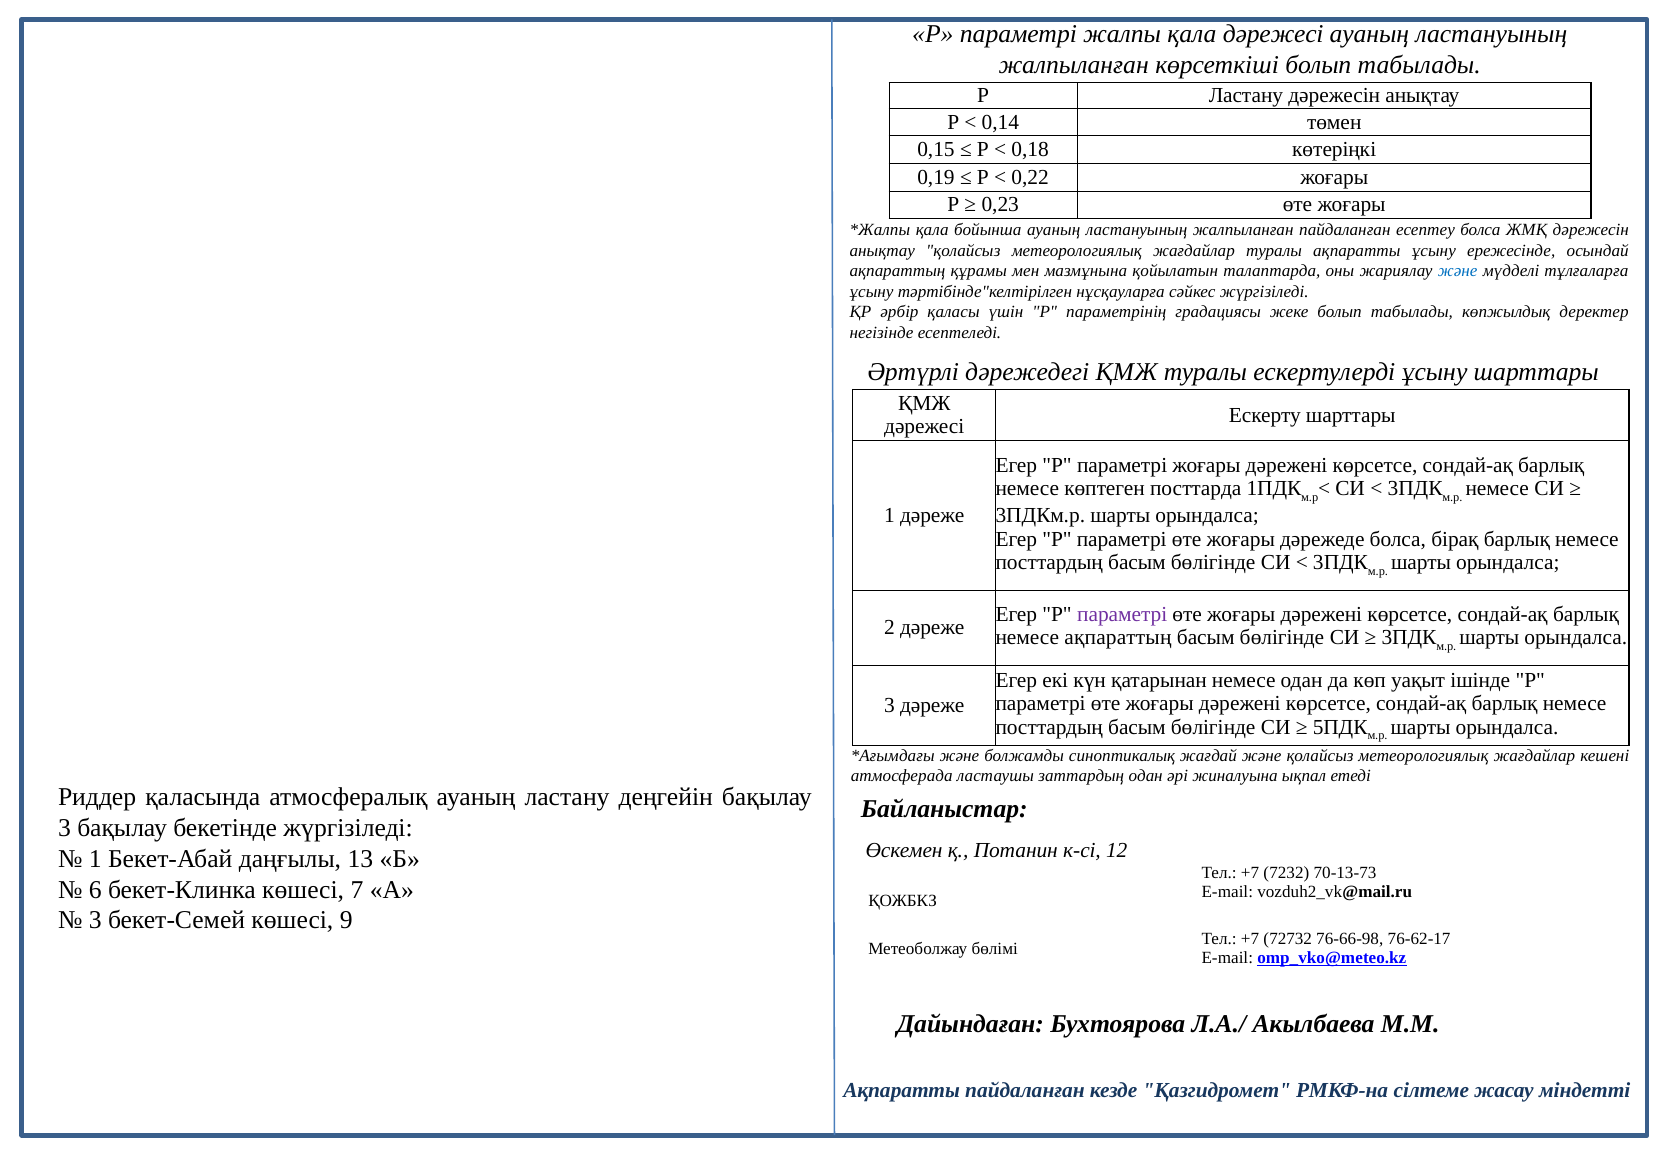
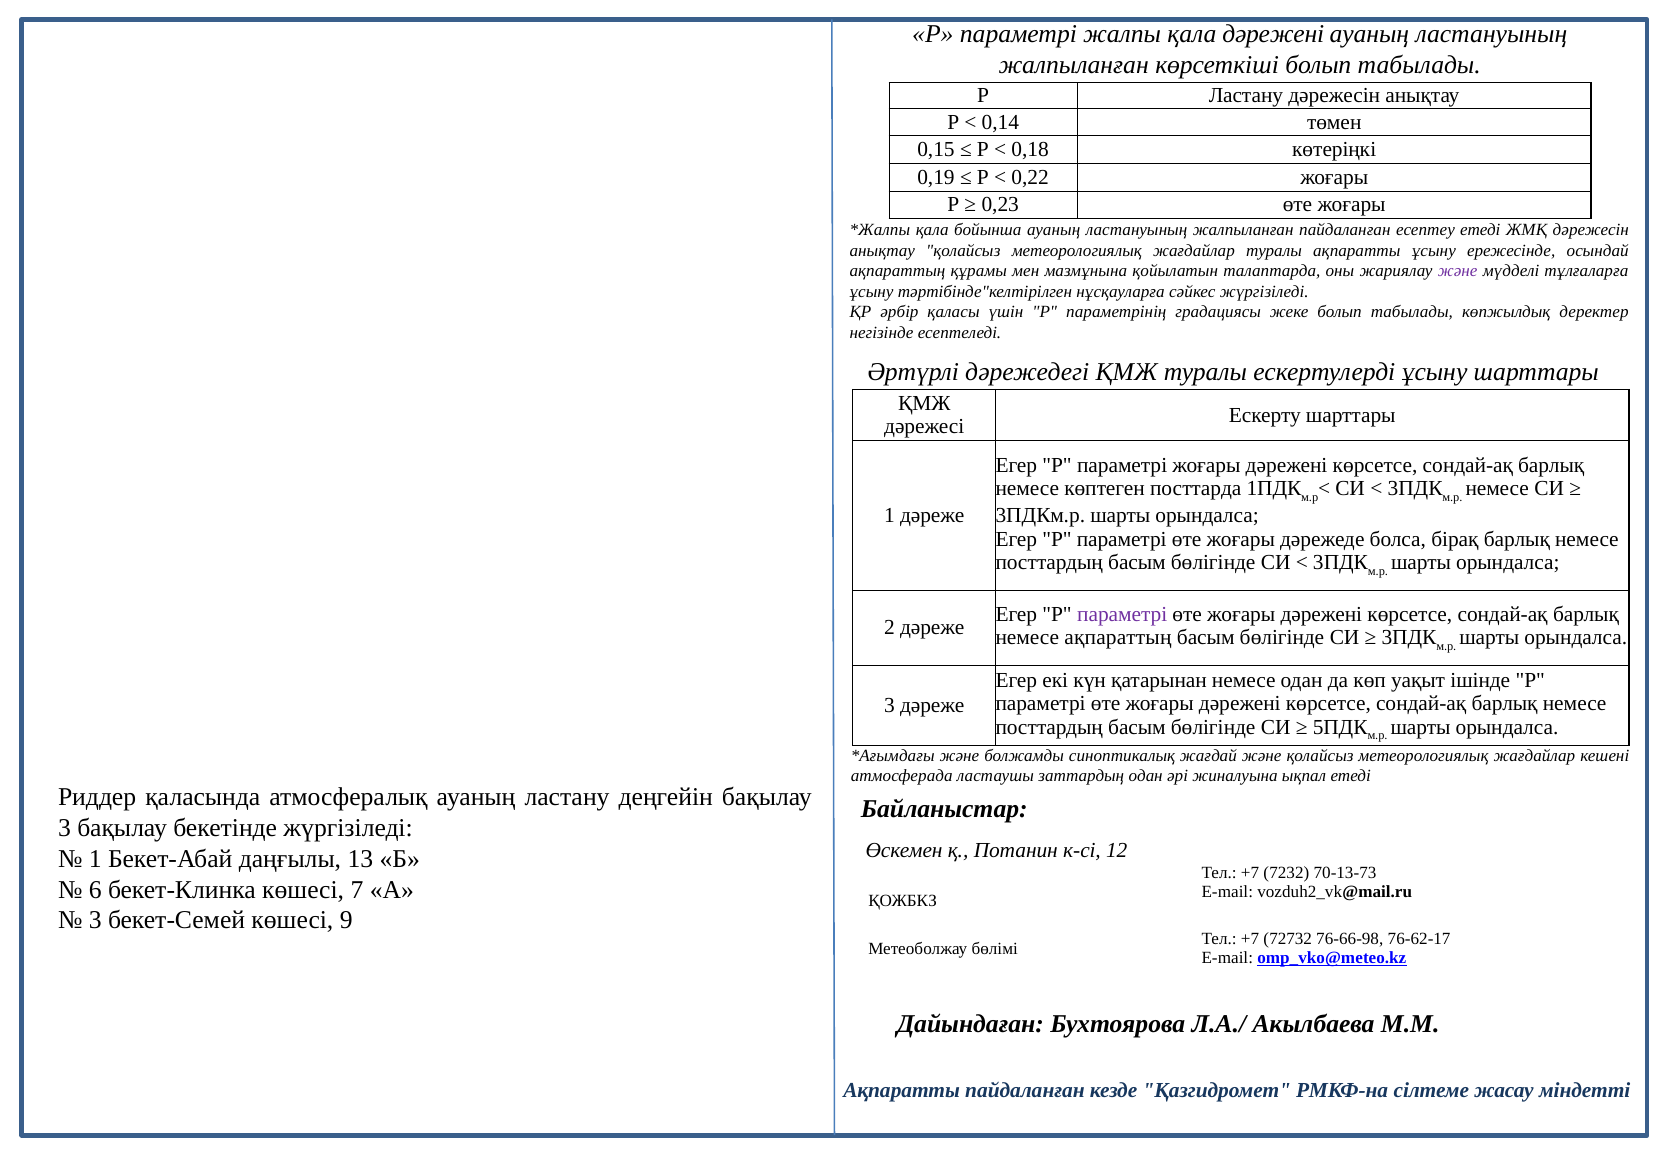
қала дәрежесі: дәрежесі -> дәрежені
есептеу болса: болса -> етеді
және at (1458, 271) colour: blue -> purple
